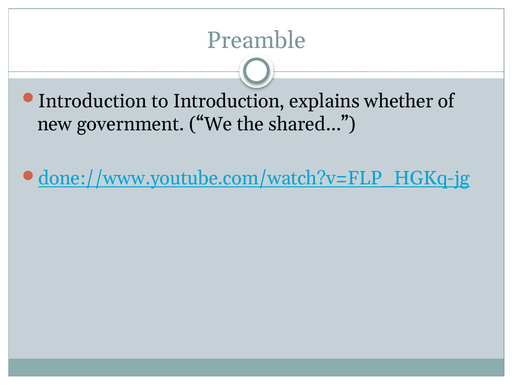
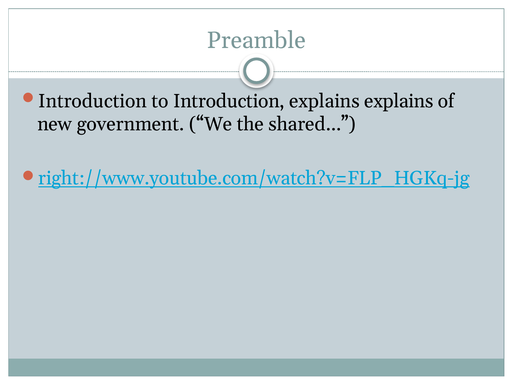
explains whether: whether -> explains
done://www.youtube.com/watch?v=FLP_HGKq-jg: done://www.youtube.com/watch?v=FLP_HGKq-jg -> right://www.youtube.com/watch?v=FLP_HGKq-jg
